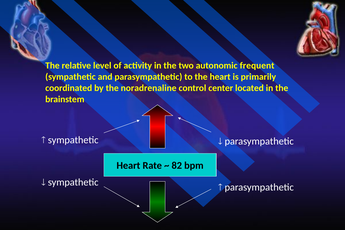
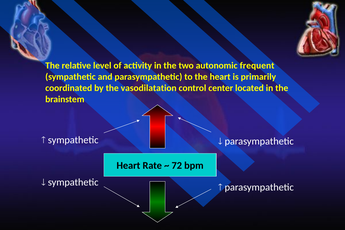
noradrenaline: noradrenaline -> vasodilatation
82: 82 -> 72
